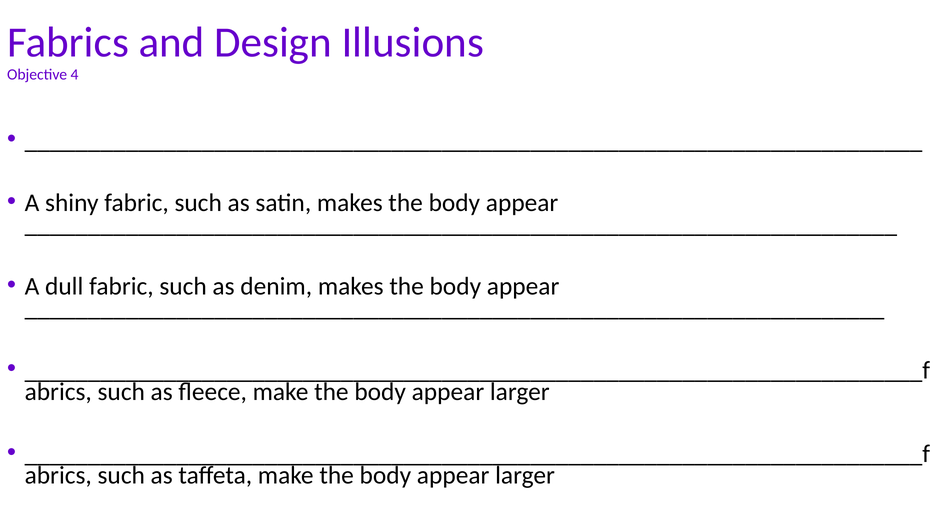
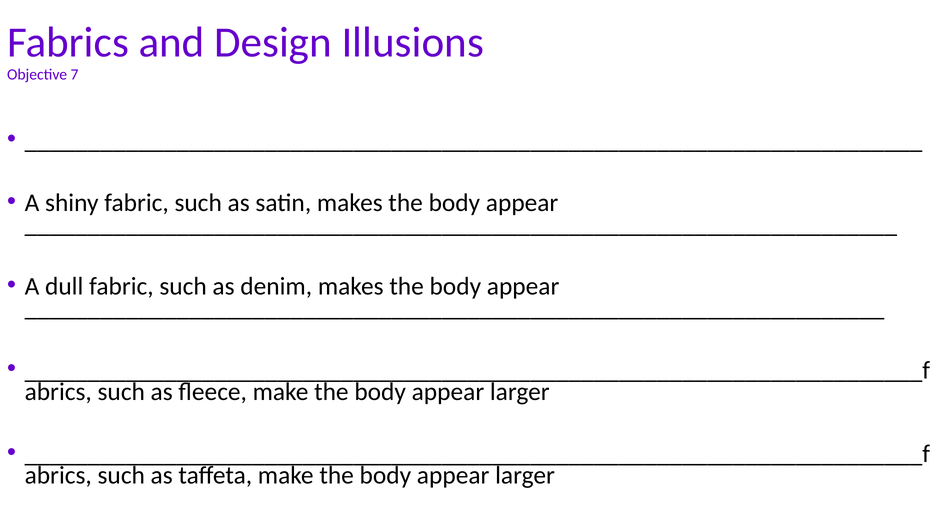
4: 4 -> 7
